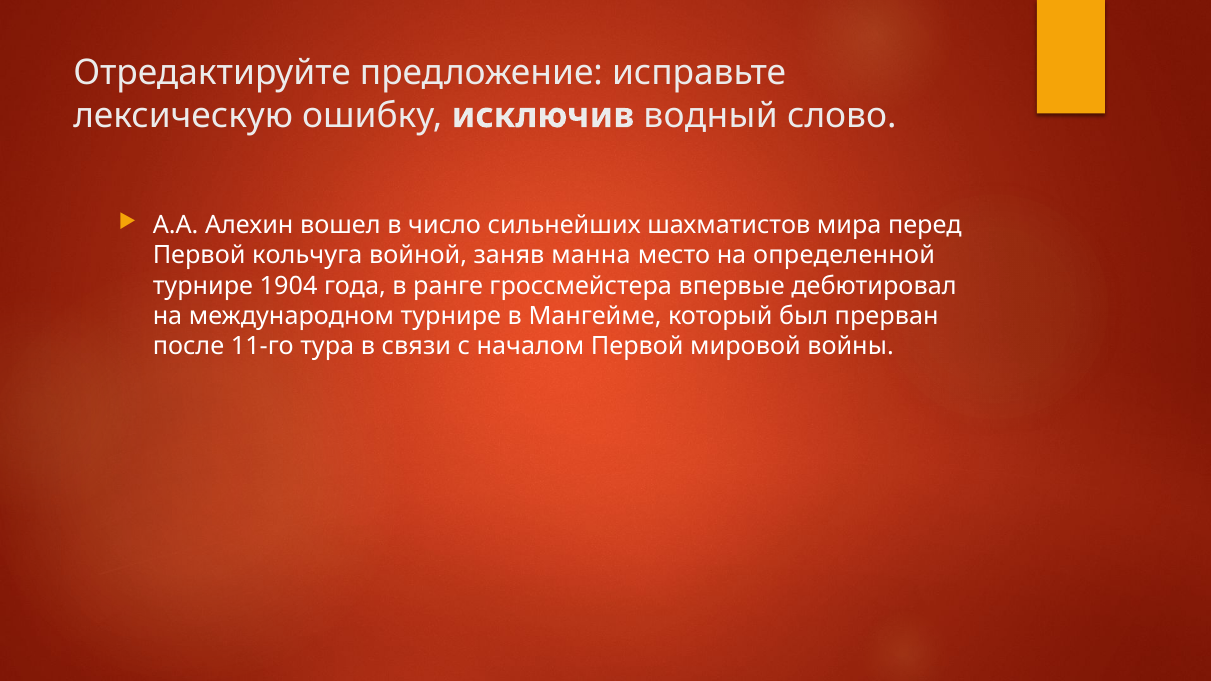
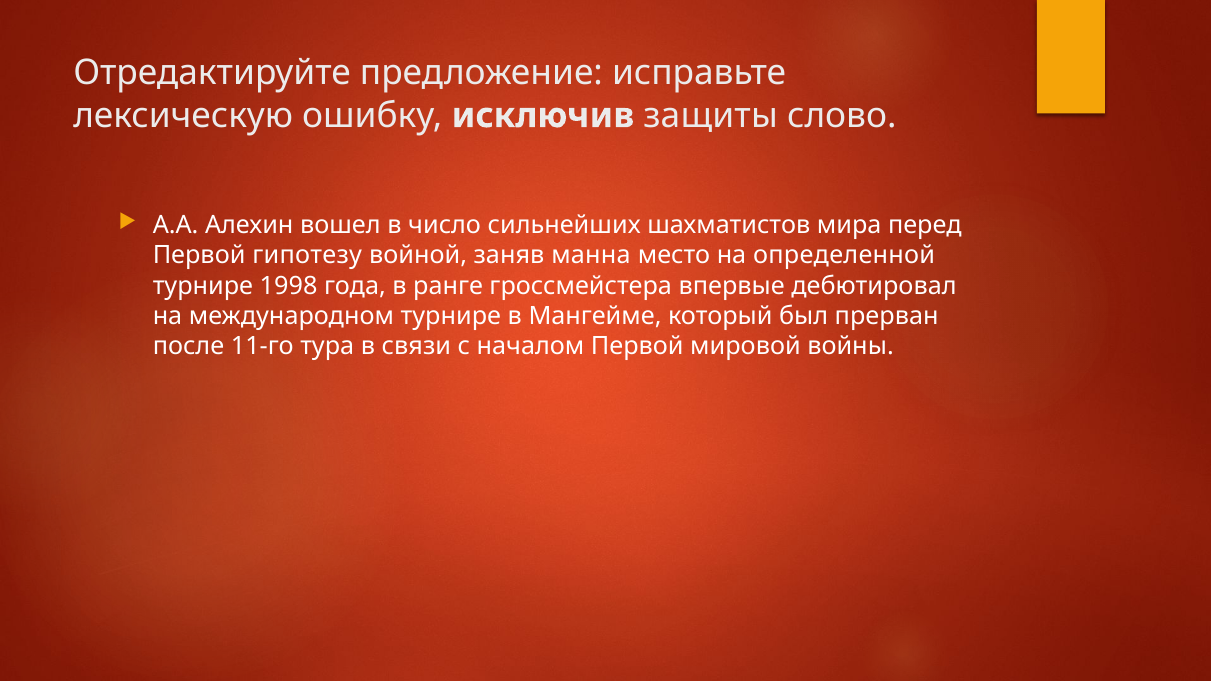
водный: водный -> защиты
кольчуга: кольчуга -> гипотезу
1904: 1904 -> 1998
